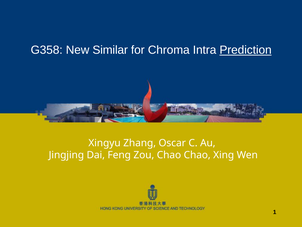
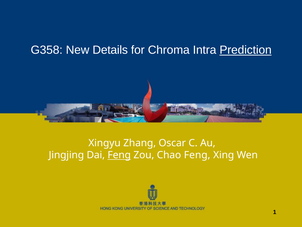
Similar: Similar -> Details
Feng at (119, 155) underline: none -> present
Chao Chao: Chao -> Feng
